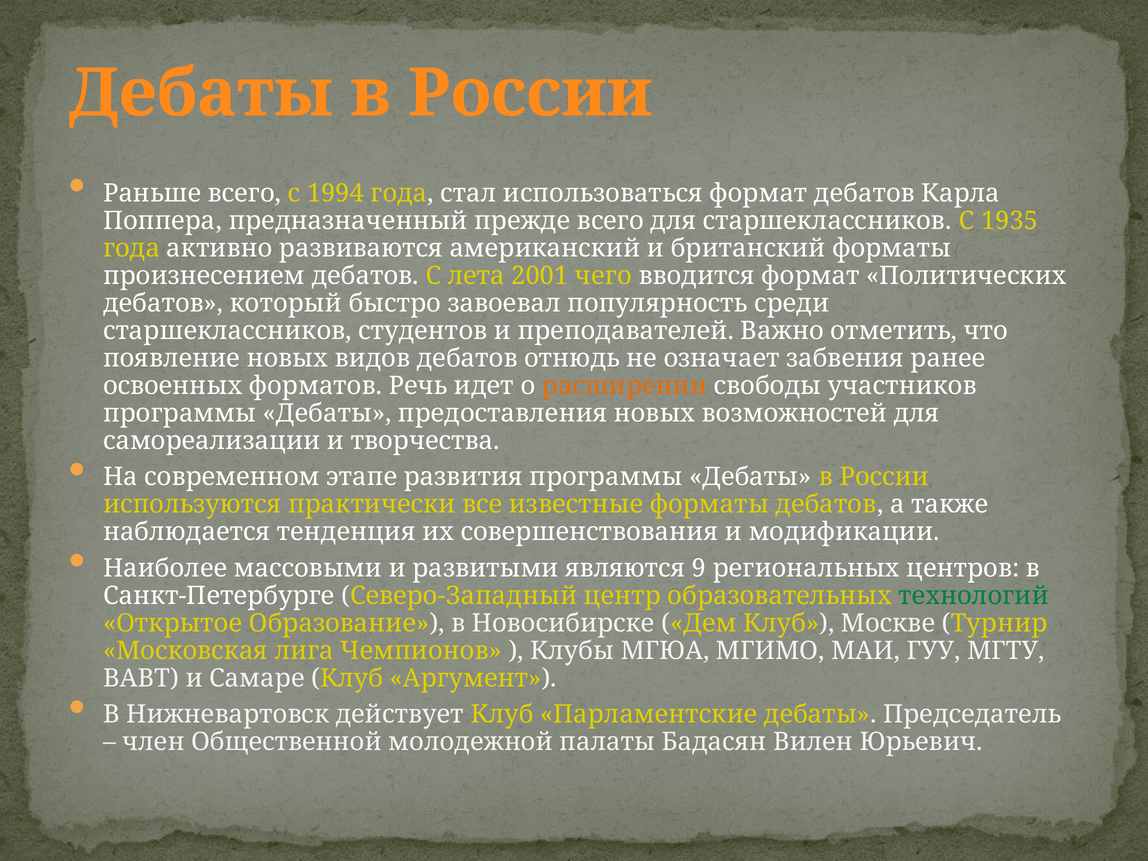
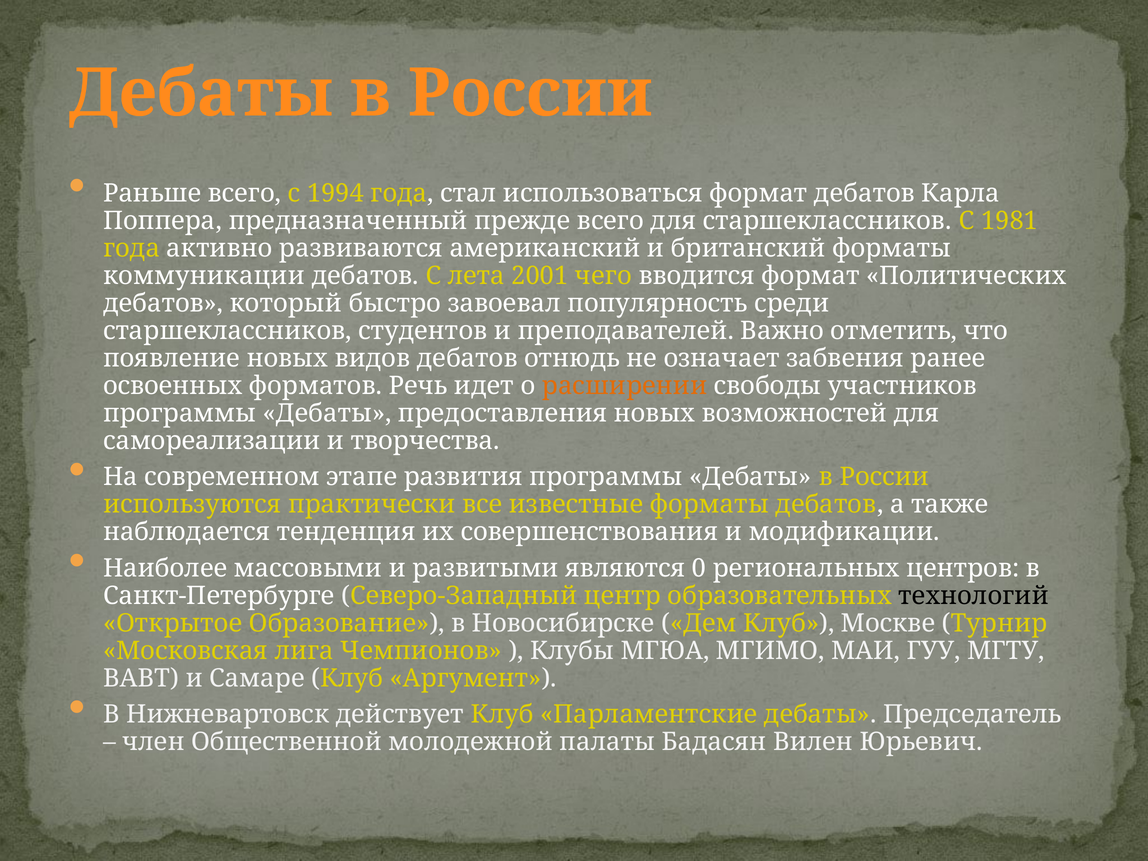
1935: 1935 -> 1981
произнесением: произнесением -> коммуникации
9: 9 -> 0
технологий colour: green -> black
